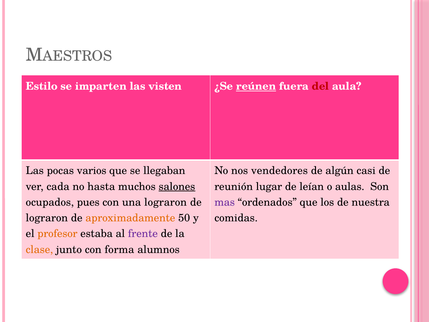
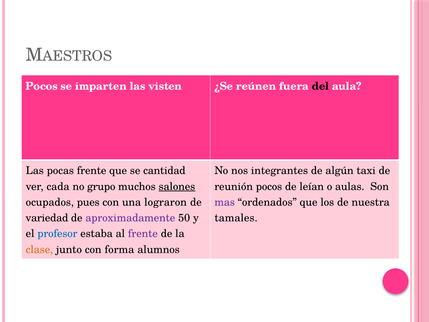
Estilo at (42, 86): Estilo -> Pocos
reúnen underline: present -> none
del colour: red -> black
pocas varios: varios -> frente
llegaban: llegaban -> cantidad
vendedores: vendedores -> integrantes
casi: casi -> taxi
hasta: hasta -> grupo
reunión lugar: lugar -> pocos
lograron at (47, 218): lograron -> variedad
aproximadamente colour: orange -> purple
comidas: comidas -> tamales
profesor colour: orange -> blue
